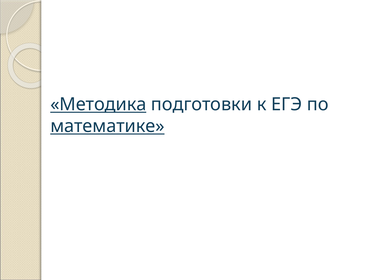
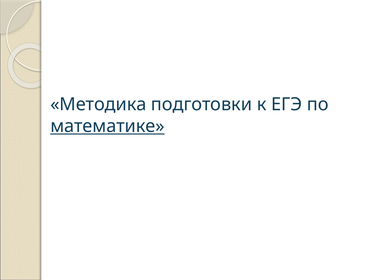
Методика underline: present -> none
